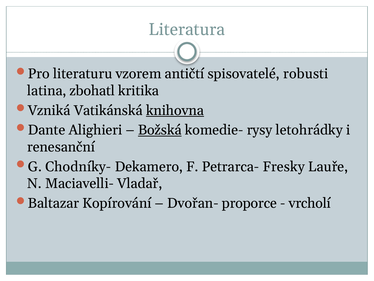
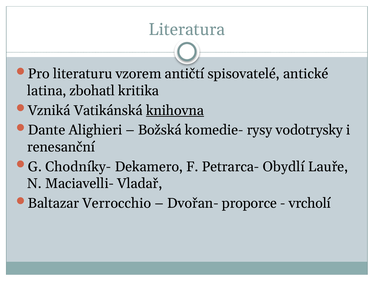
robusti: robusti -> antické
Božská underline: present -> none
letohrádky: letohrádky -> vodotrysky
Fresky: Fresky -> Obydlí
Kopírování: Kopírování -> Verrocchio
